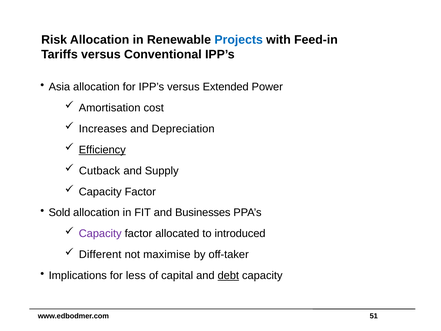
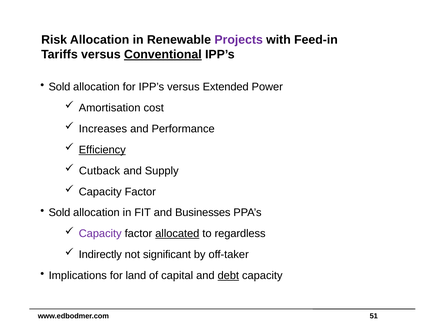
Projects colour: blue -> purple
Conventional underline: none -> present
Asia at (59, 87): Asia -> Sold
Depreciation: Depreciation -> Performance
allocated underline: none -> present
introduced: introduced -> regardless
Different: Different -> Indirectly
maximise: maximise -> significant
less: less -> land
